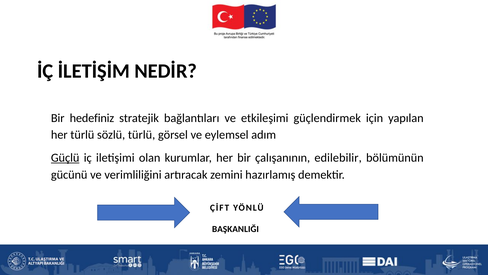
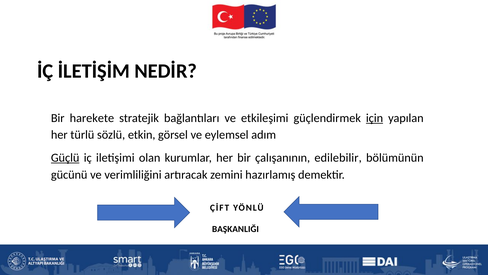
hedefiniz: hedefiniz -> harekete
için underline: none -> present
sözlü türlü: türlü -> etkin
